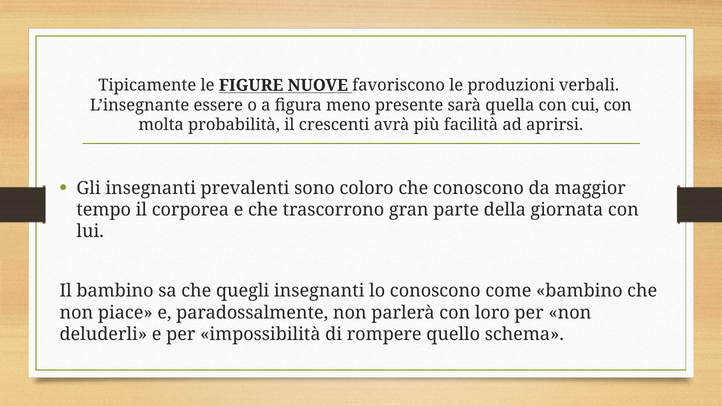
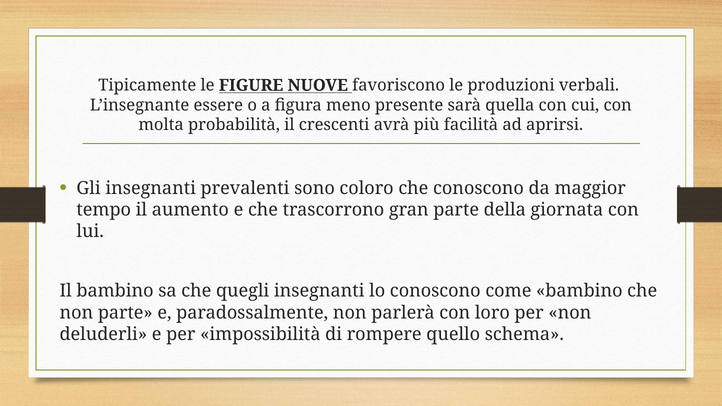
corporea: corporea -> aumento
non piace: piace -> parte
